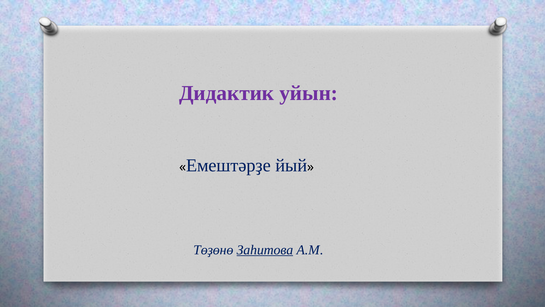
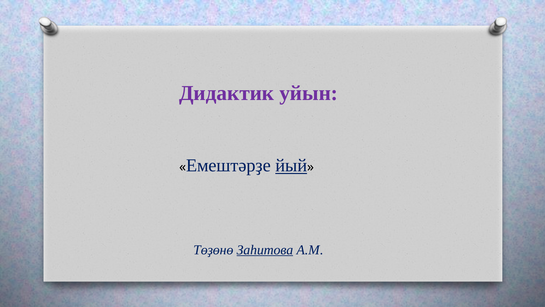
йый underline: none -> present
